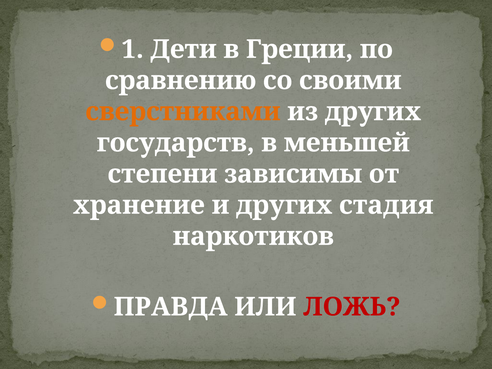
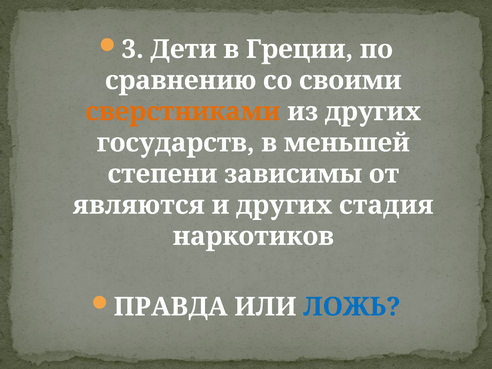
1: 1 -> 3
хранение: хранение -> являются
ЛОЖЬ colour: red -> blue
